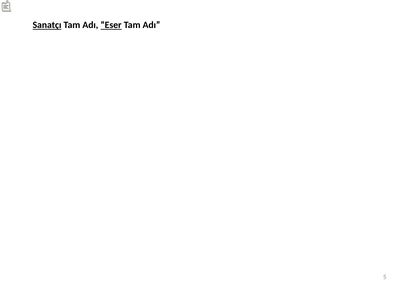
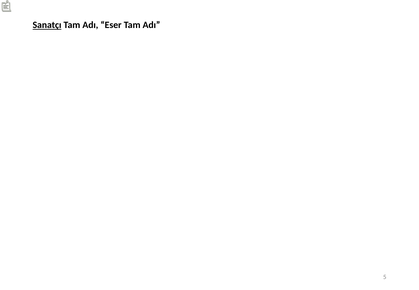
Eser underline: present -> none
